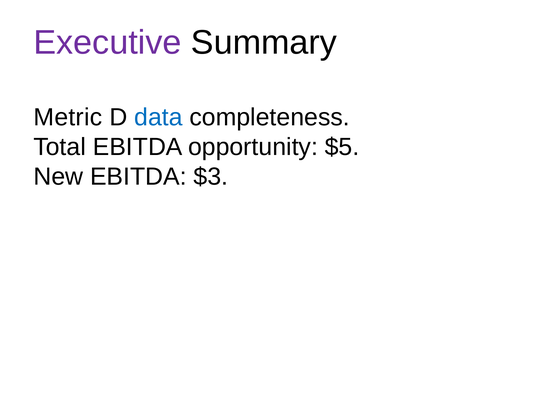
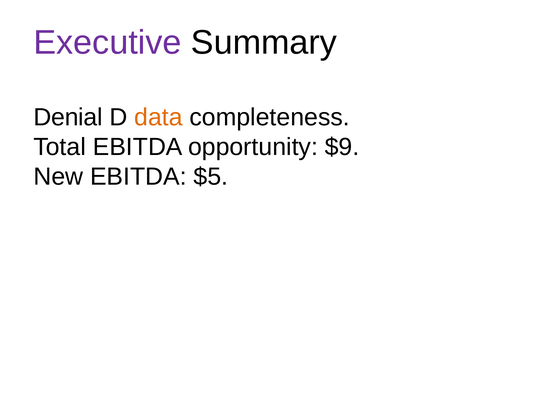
Metric: Metric -> Denial
data colour: blue -> orange
$5: $5 -> $9
$3: $3 -> $5
